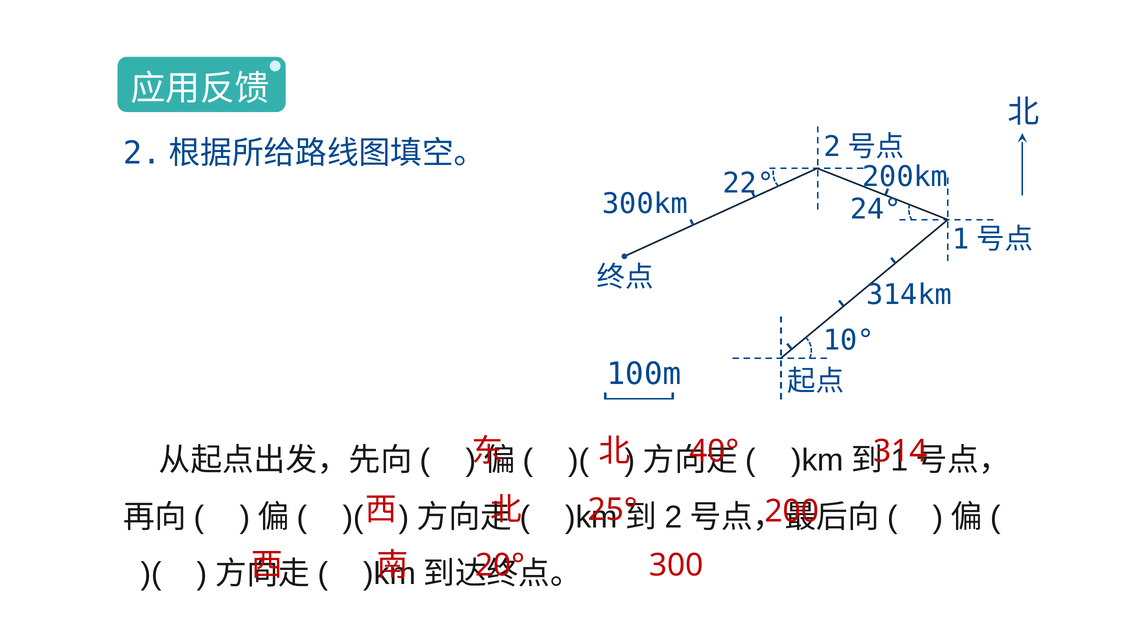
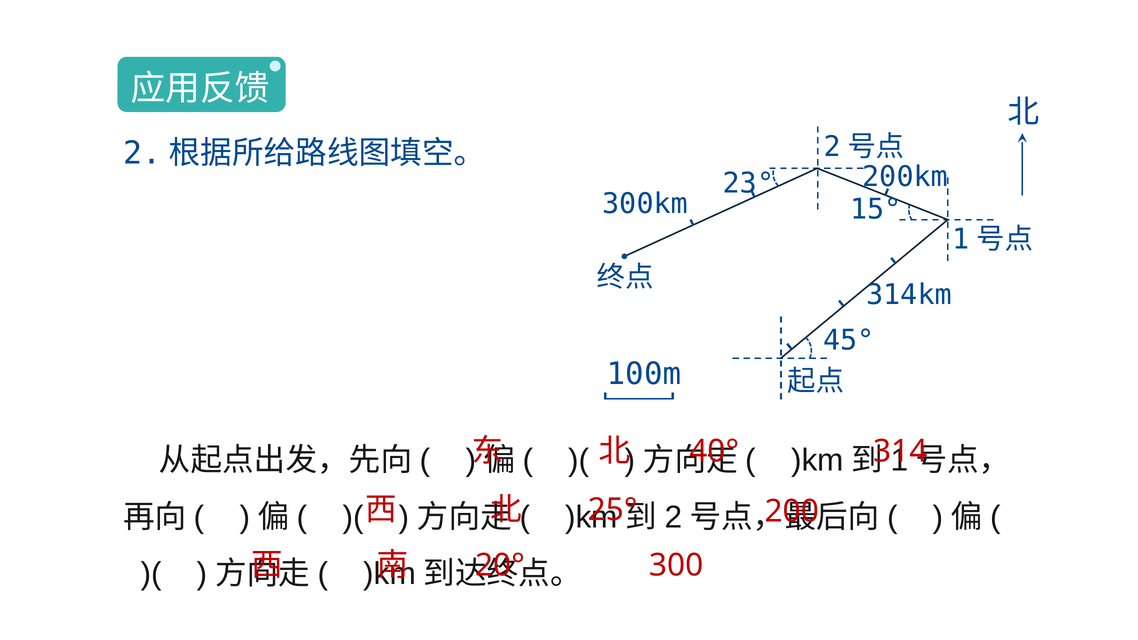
22°: 22° -> 23°
24°: 24° -> 15°
10°: 10° -> 45°
